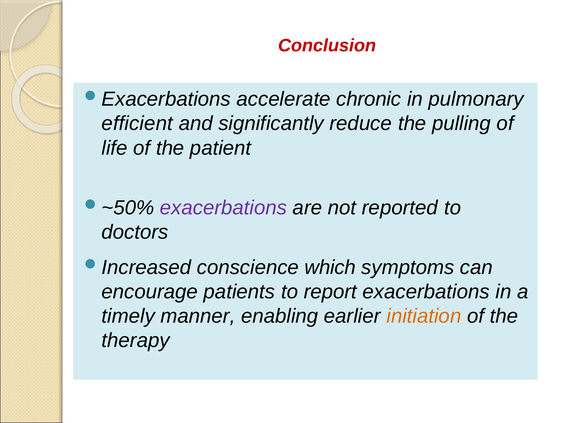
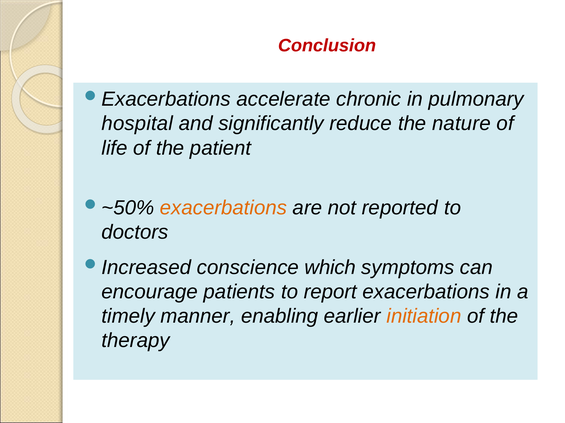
efficient: efficient -> hospital
pulling: pulling -> nature
exacerbations at (223, 208) colour: purple -> orange
